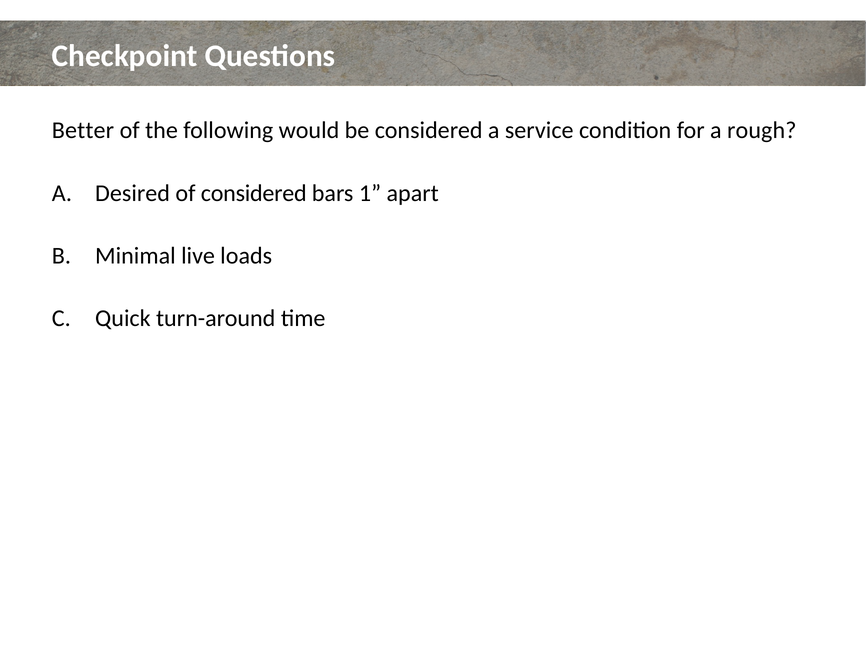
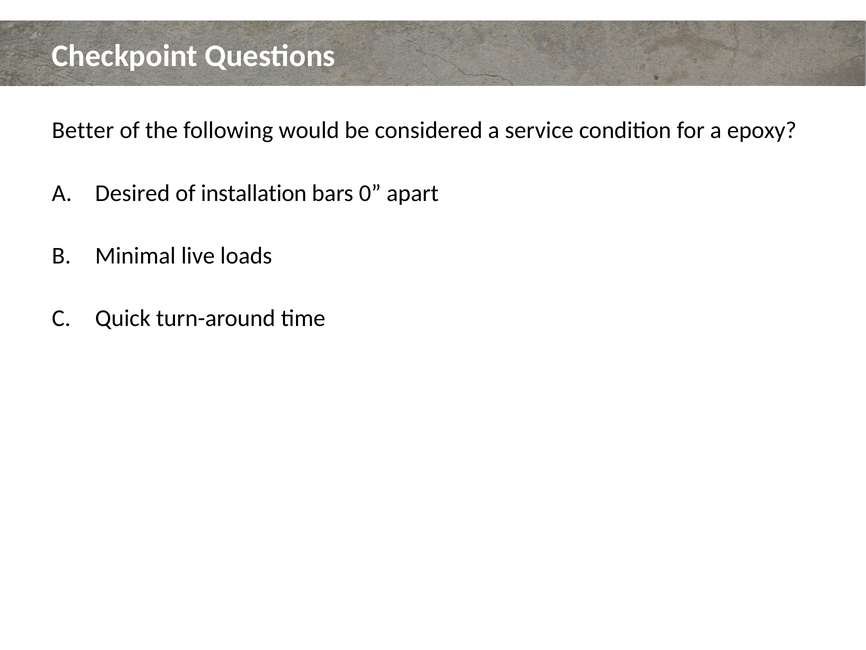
rough: rough -> epoxy
of considered: considered -> installation
1: 1 -> 0
